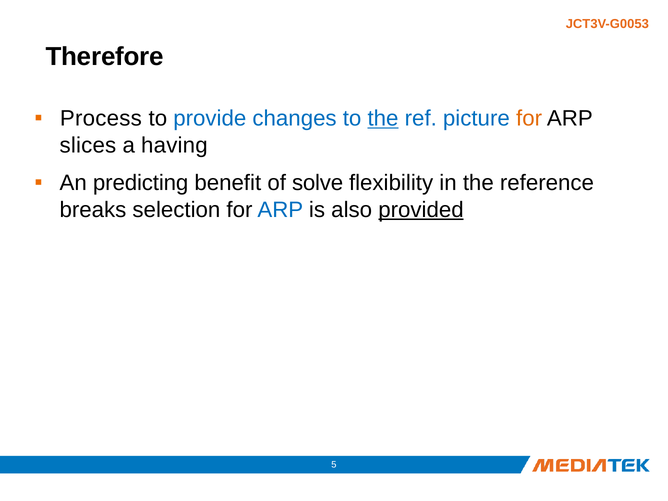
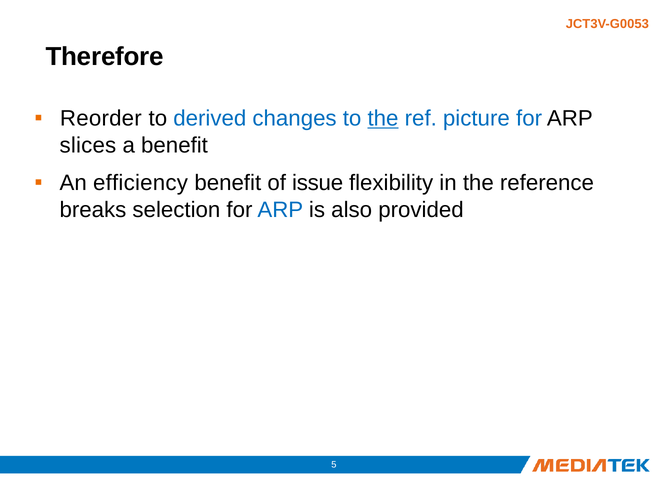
Process: Process -> Reorder
provide: provide -> derived
for at (529, 118) colour: orange -> blue
a having: having -> benefit
predicting: predicting -> efficiency
solve: solve -> issue
provided underline: present -> none
